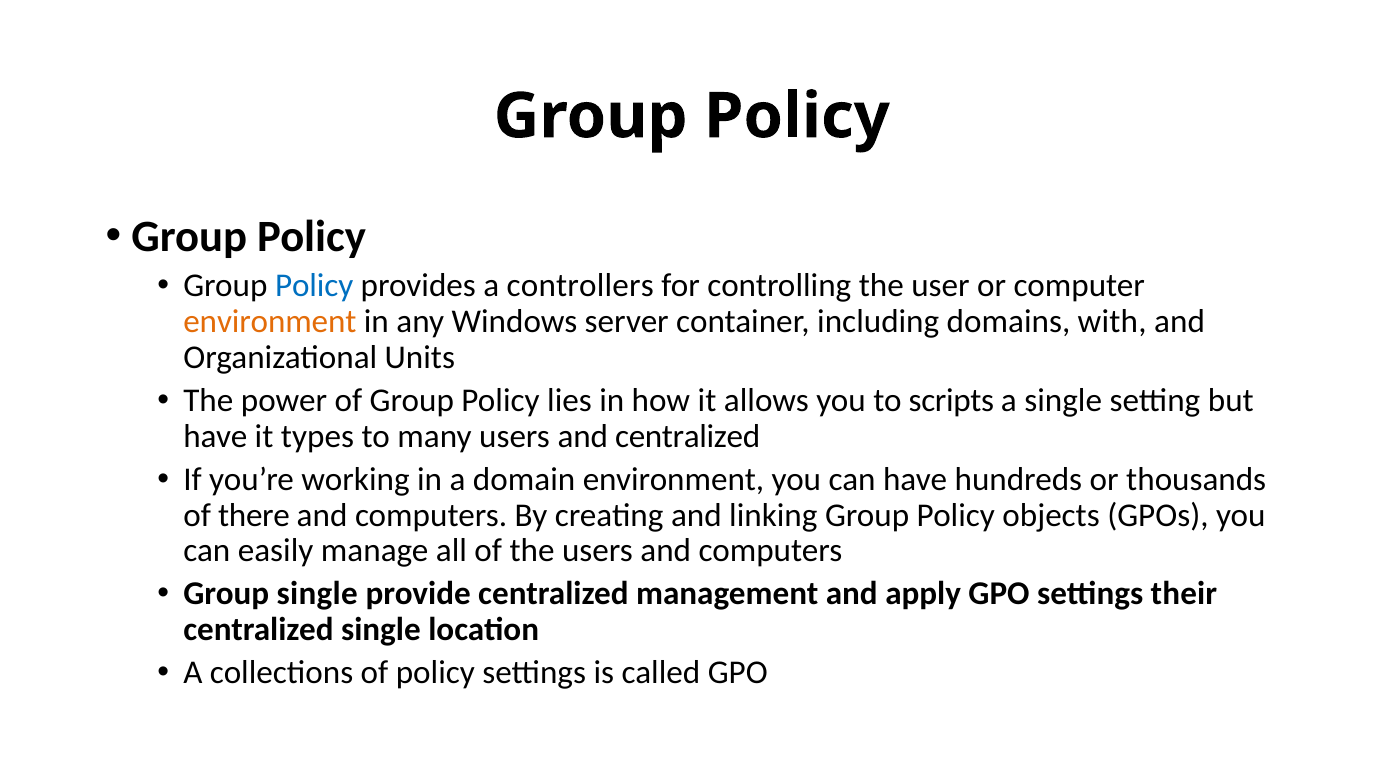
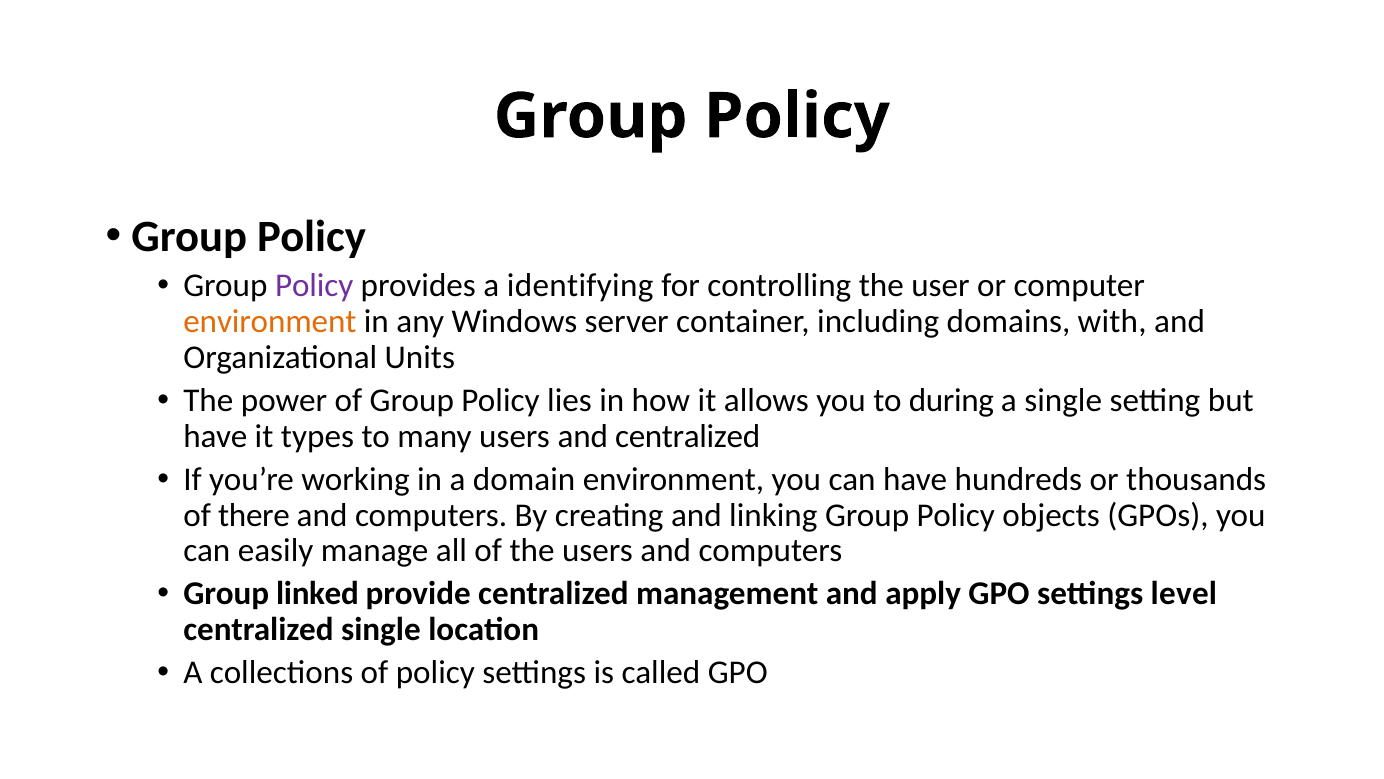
Policy at (314, 286) colour: blue -> purple
controllers: controllers -> identifying
scripts: scripts -> during
Group single: single -> linked
their: their -> level
